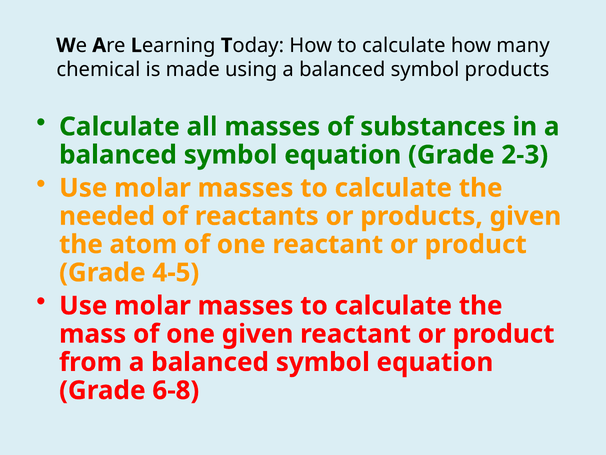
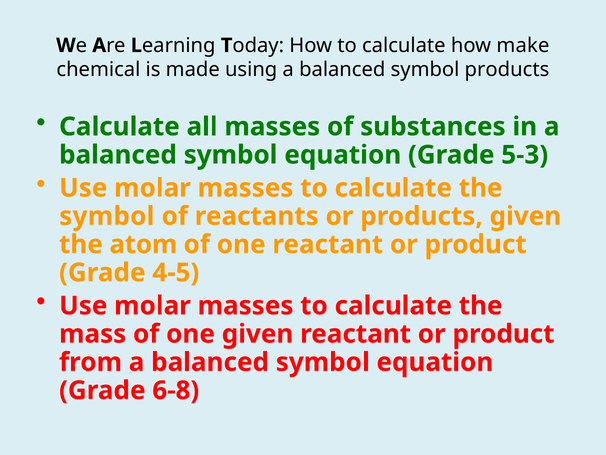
many: many -> make
2-3: 2-3 -> 5-3
needed at (107, 216): needed -> symbol
